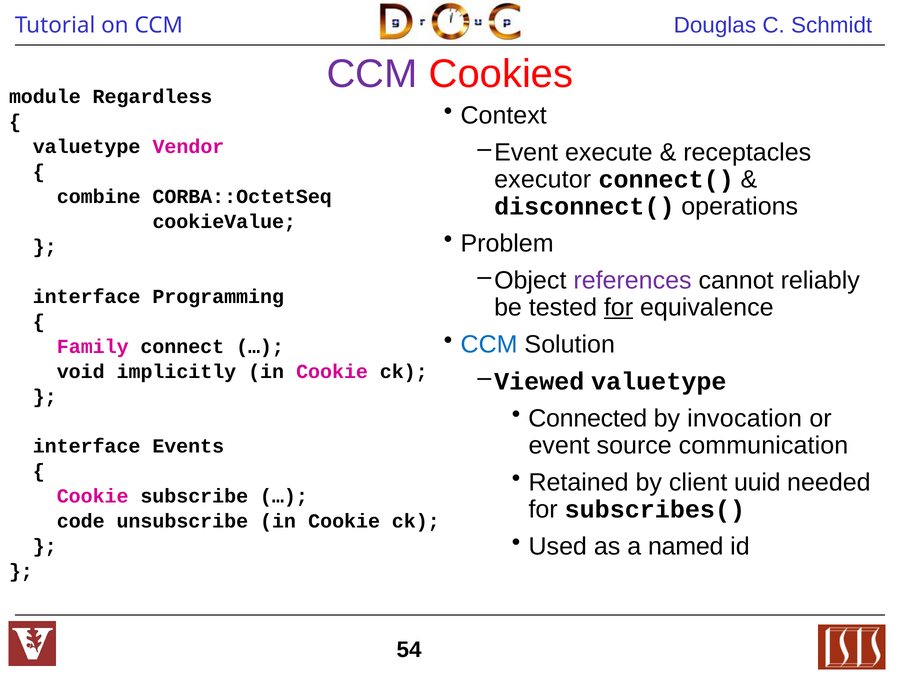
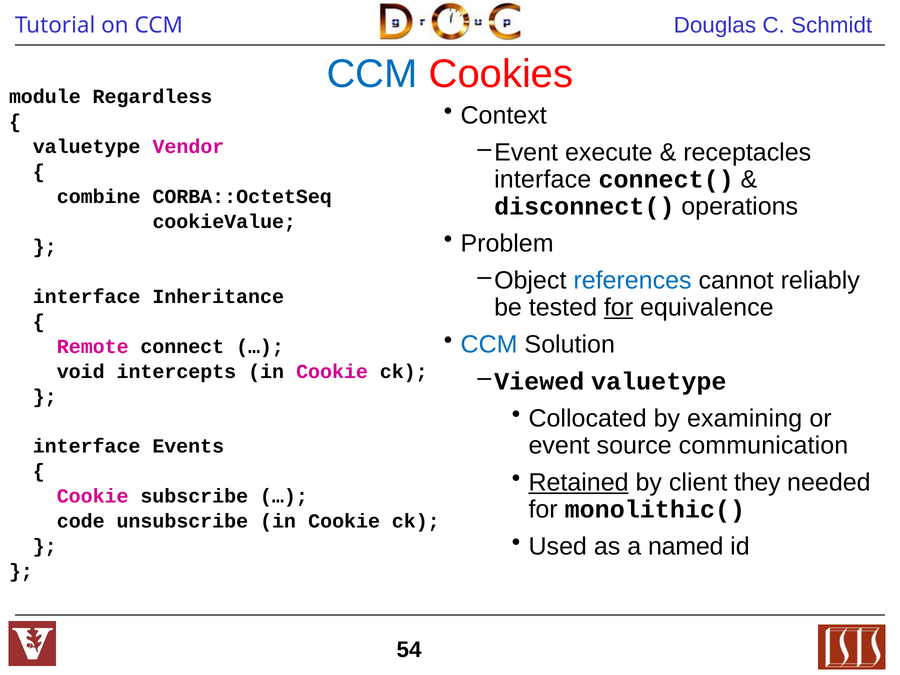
CCM at (372, 74) colour: purple -> blue
executor at (543, 179): executor -> interface
references colour: purple -> blue
Programming: Programming -> Inheritance
Family: Family -> Remote
implicitly: implicitly -> intercepts
Connected: Connected -> Collocated
invocation: invocation -> examining
Retained underline: none -> present
uuid: uuid -> they
subscribes(: subscribes( -> monolithic(
